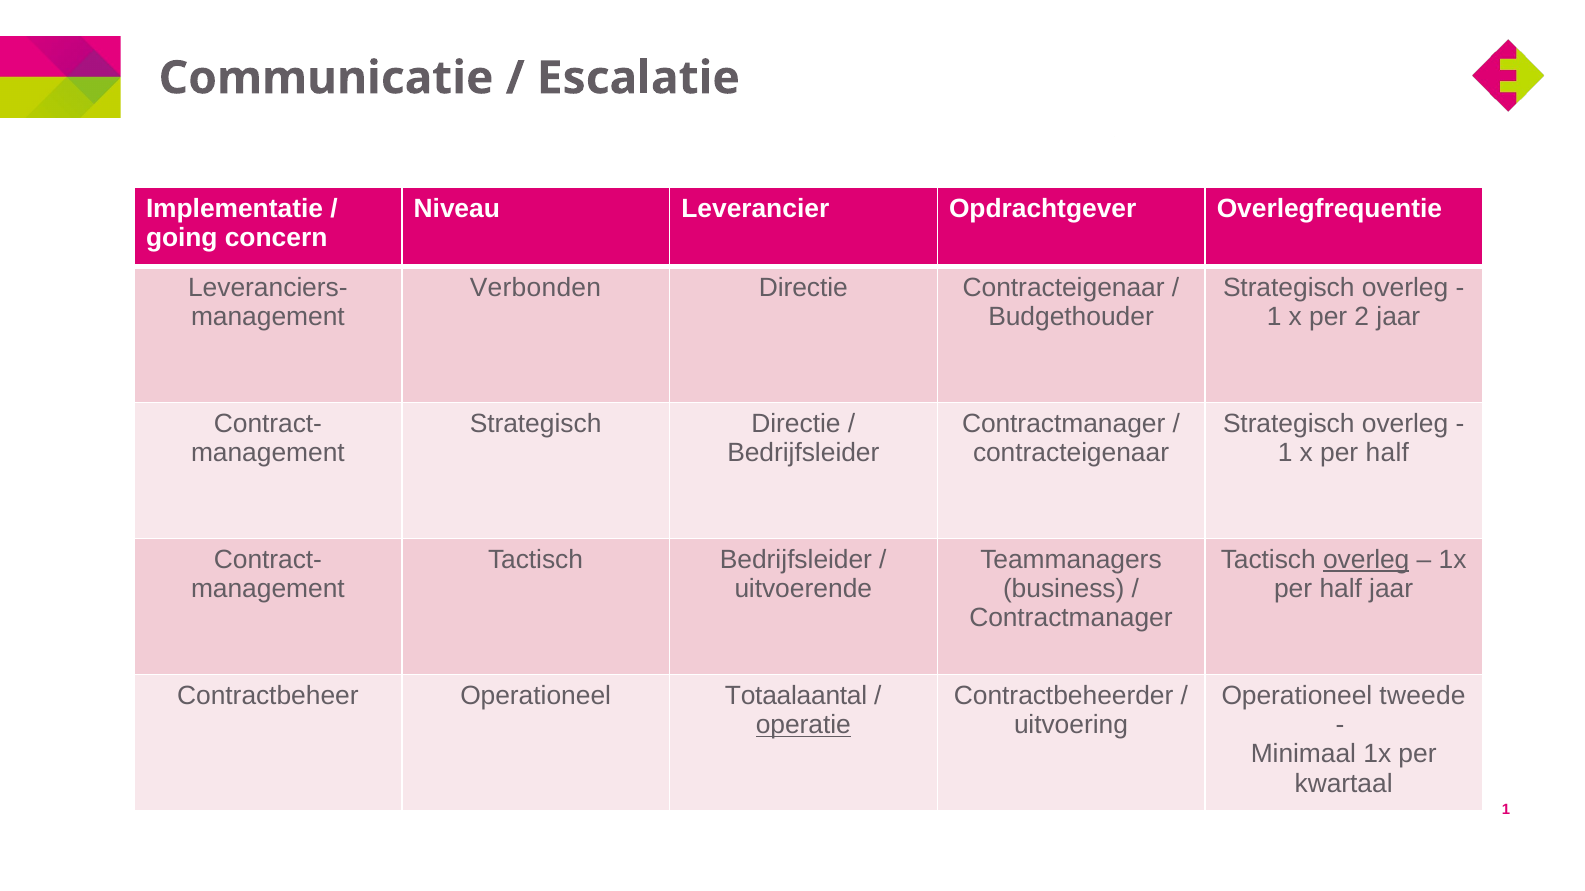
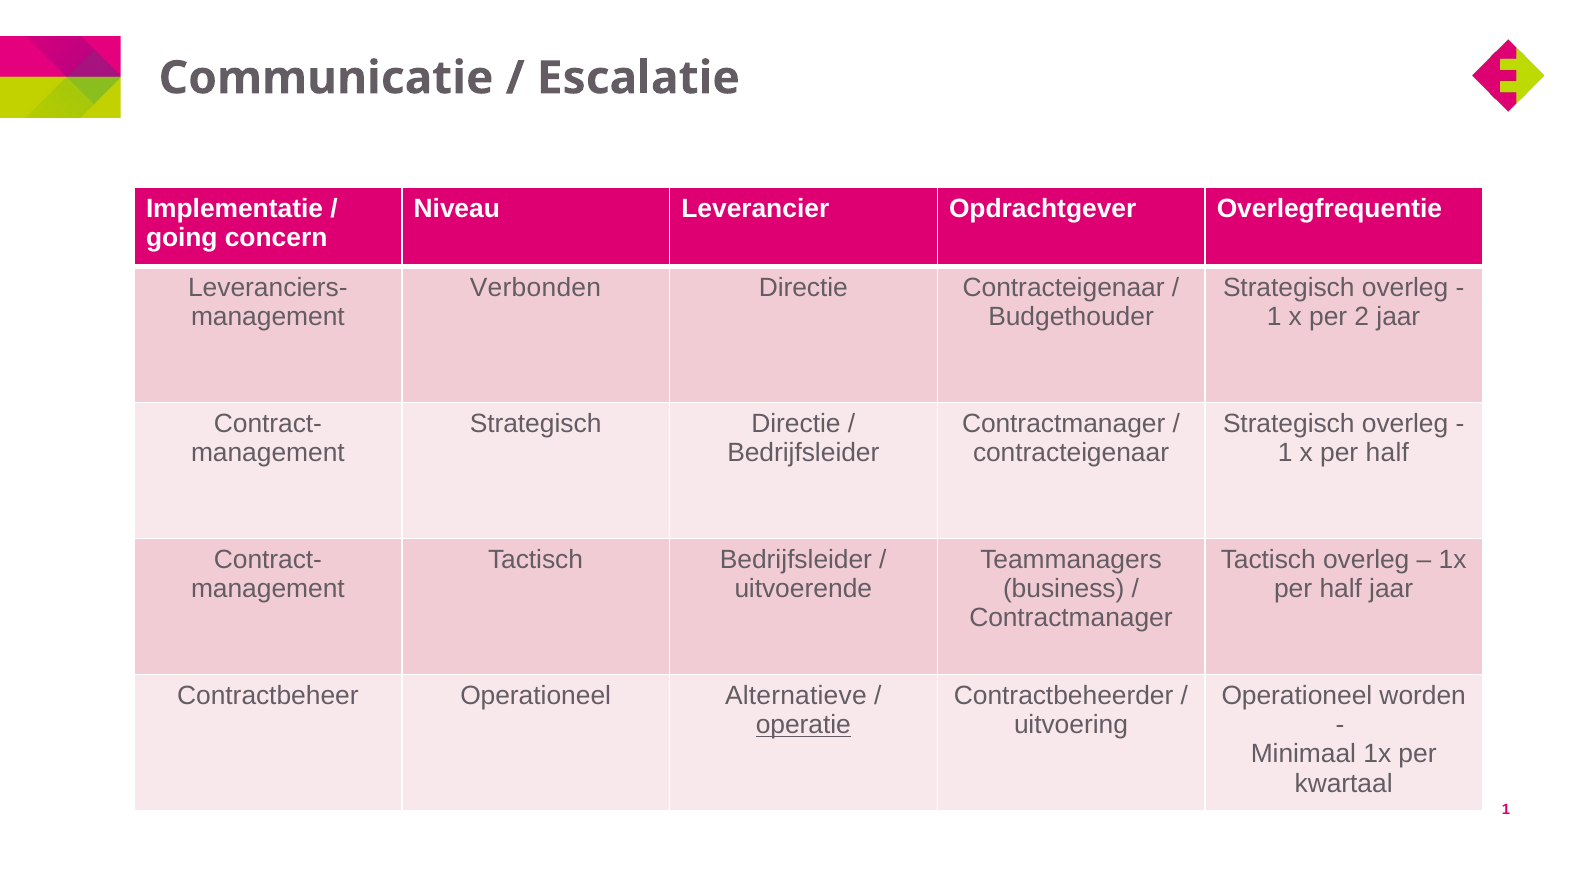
overleg at (1366, 560) underline: present -> none
Totaalaantal: Totaalaantal -> Alternatieve
tweede: tweede -> worden
